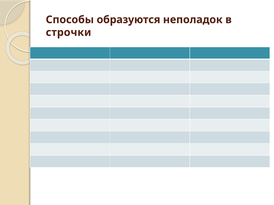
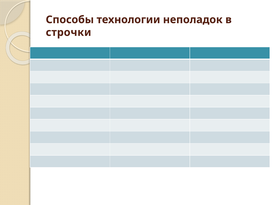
образуются: образуются -> технологии
